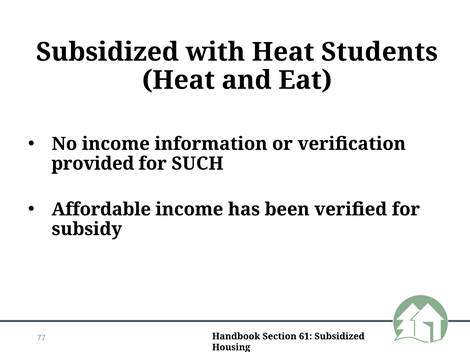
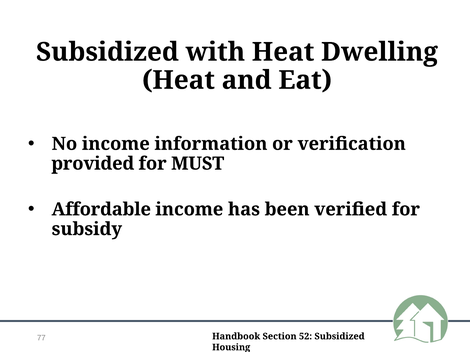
Students: Students -> Dwelling
SUCH: SUCH -> MUST
61: 61 -> 52
